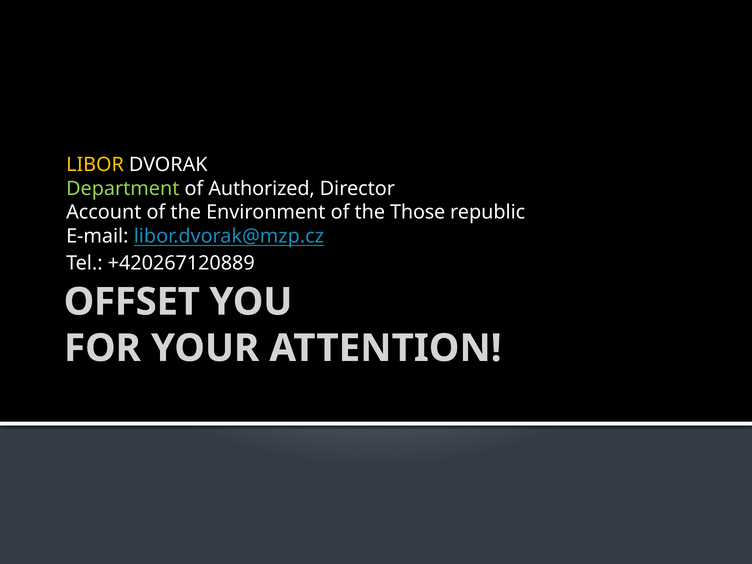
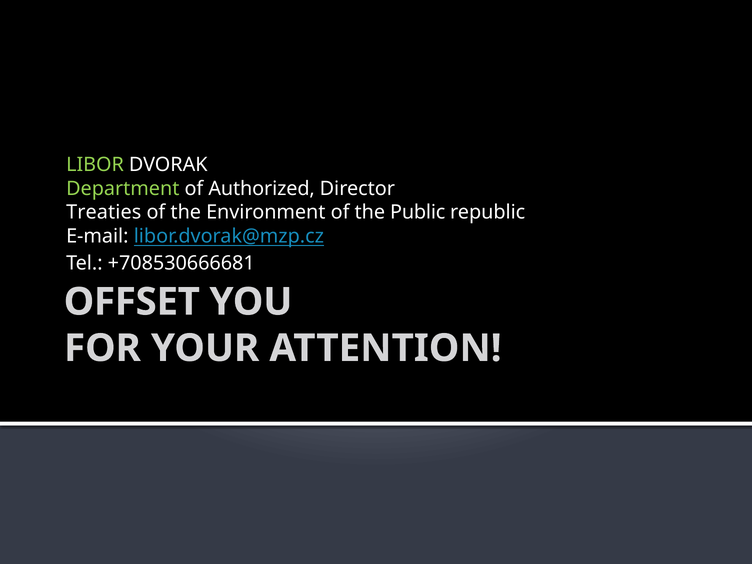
LIBOR colour: yellow -> light green
Account: Account -> Treaties
Those: Those -> Public
+420267120889: +420267120889 -> +708530666681
